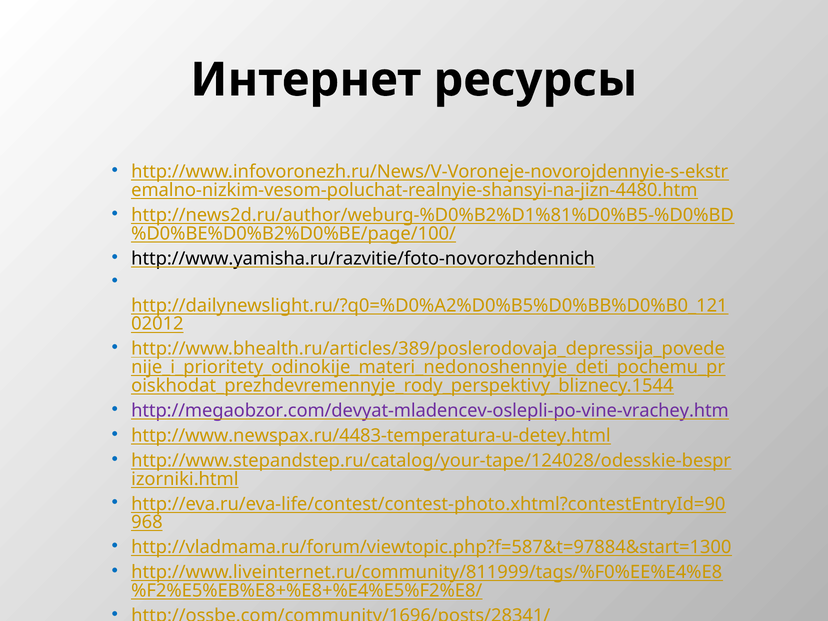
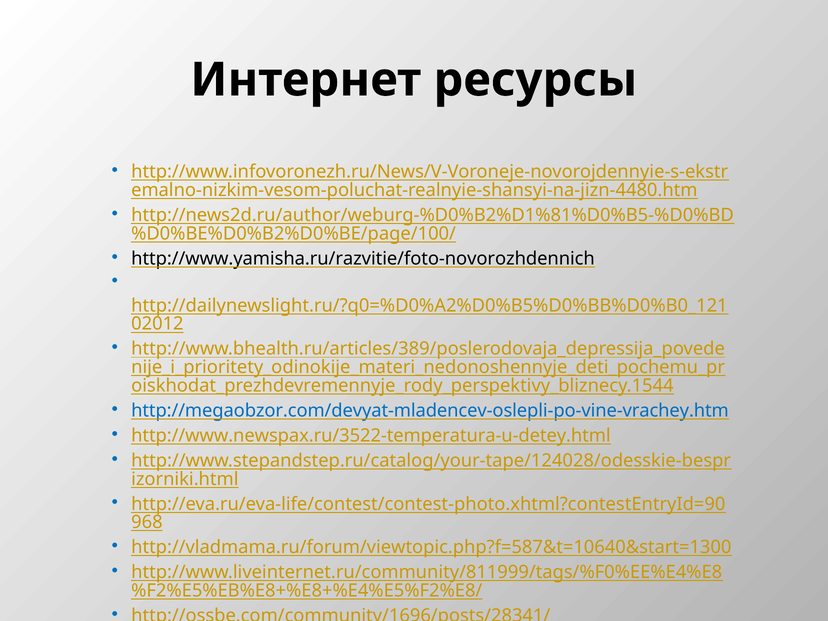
http://megaobzor.com/devyat-mladencev-oslepli-po-vine-vrachey.htm colour: purple -> blue
http://www.newspax.ru/4483-temperatura-u-detey.html: http://www.newspax.ru/4483-temperatura-u-detey.html -> http://www.newspax.ru/3522-temperatura-u-detey.html
http://vladmama.ru/forum/viewtopic.php?f=587&t=97884&start=1300: http://vladmama.ru/forum/viewtopic.php?f=587&t=97884&start=1300 -> http://vladmama.ru/forum/viewtopic.php?f=587&t=10640&start=1300
